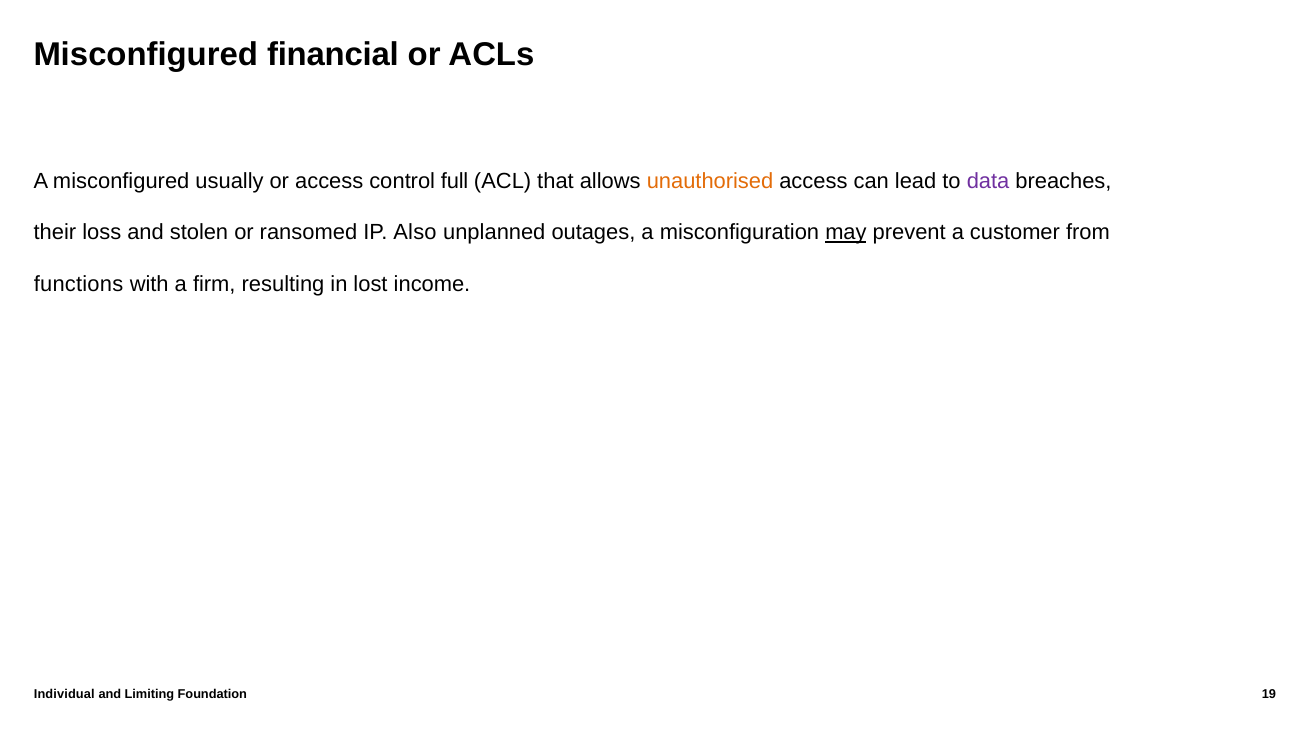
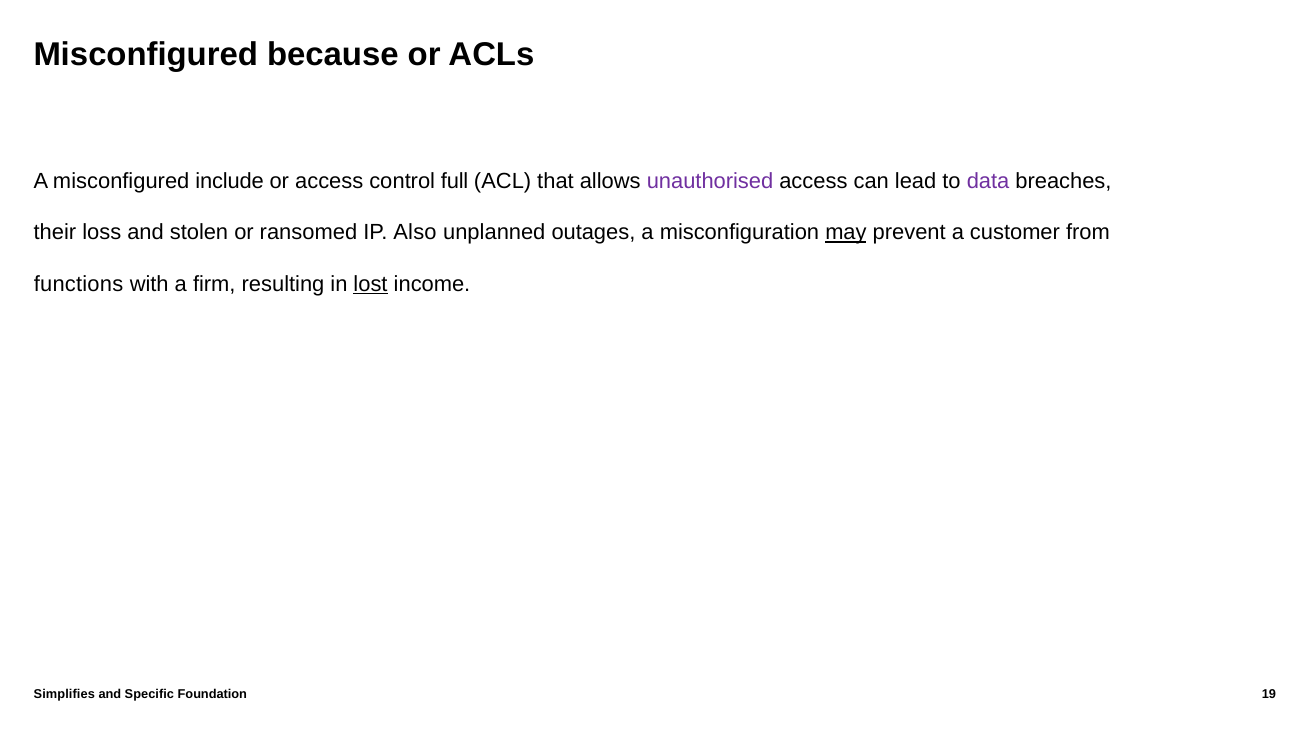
financial: financial -> because
usually: usually -> include
unauthorised colour: orange -> purple
lost underline: none -> present
Individual: Individual -> Simplifies
Limiting: Limiting -> Specific
